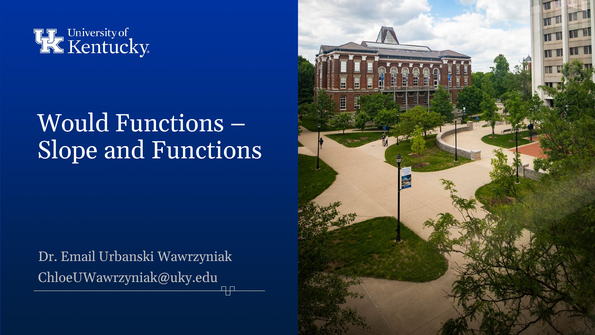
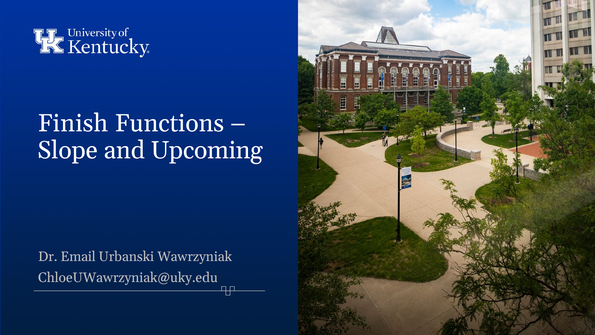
Would: Would -> Finish
and Functions: Functions -> Upcoming
